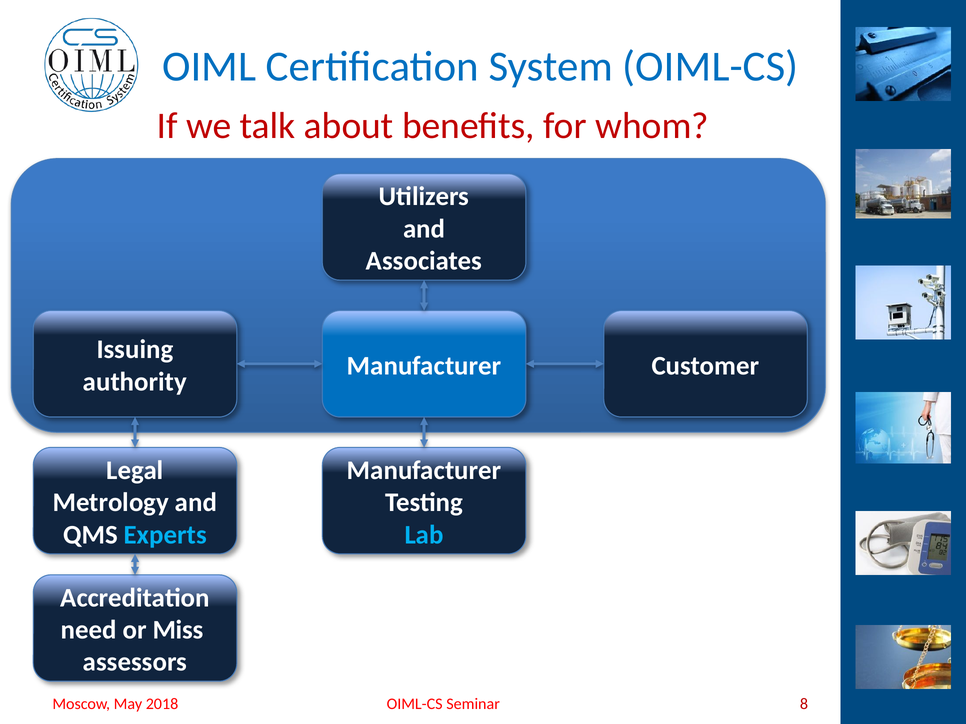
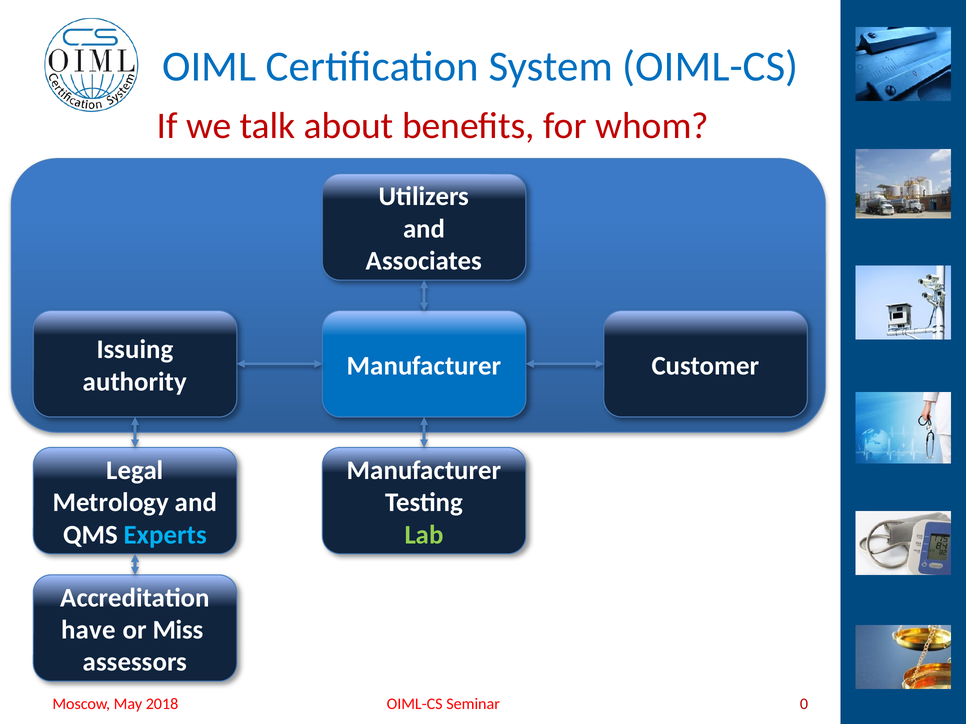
Lab colour: light blue -> light green
need: need -> have
8: 8 -> 0
